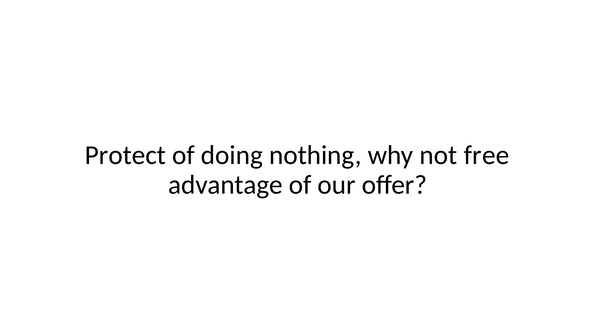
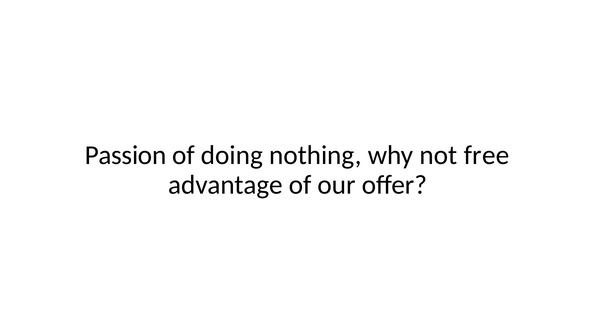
Protect: Protect -> Passion
